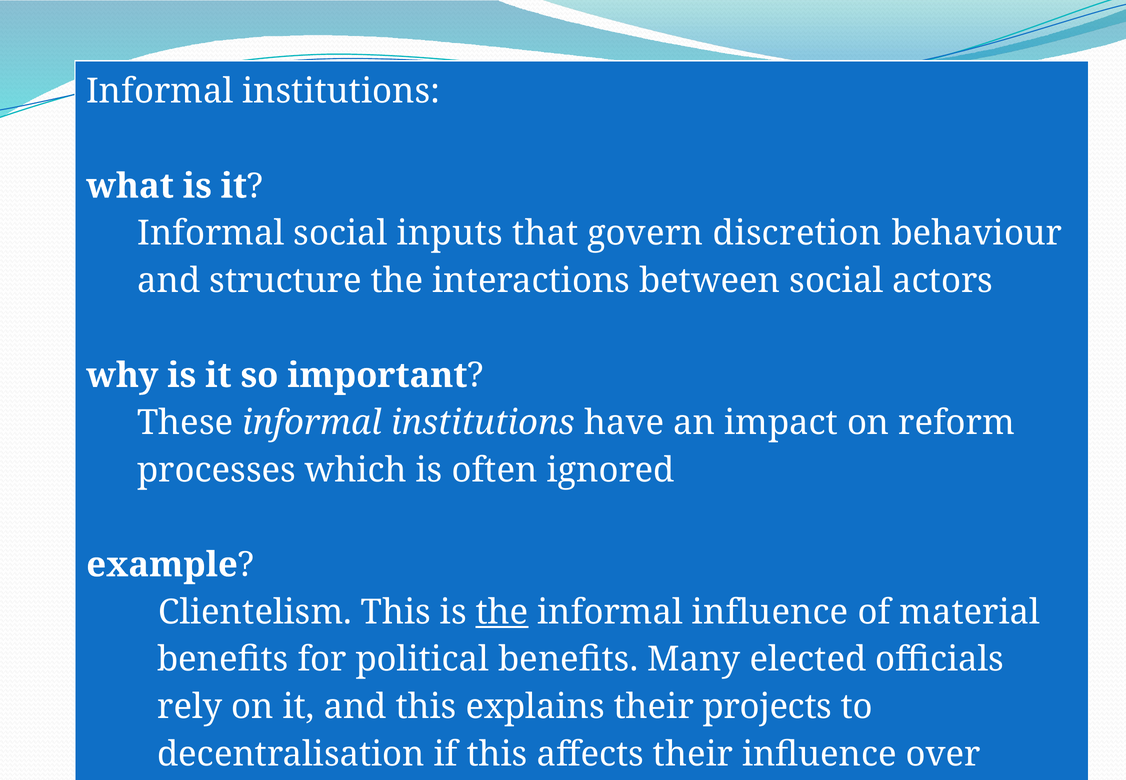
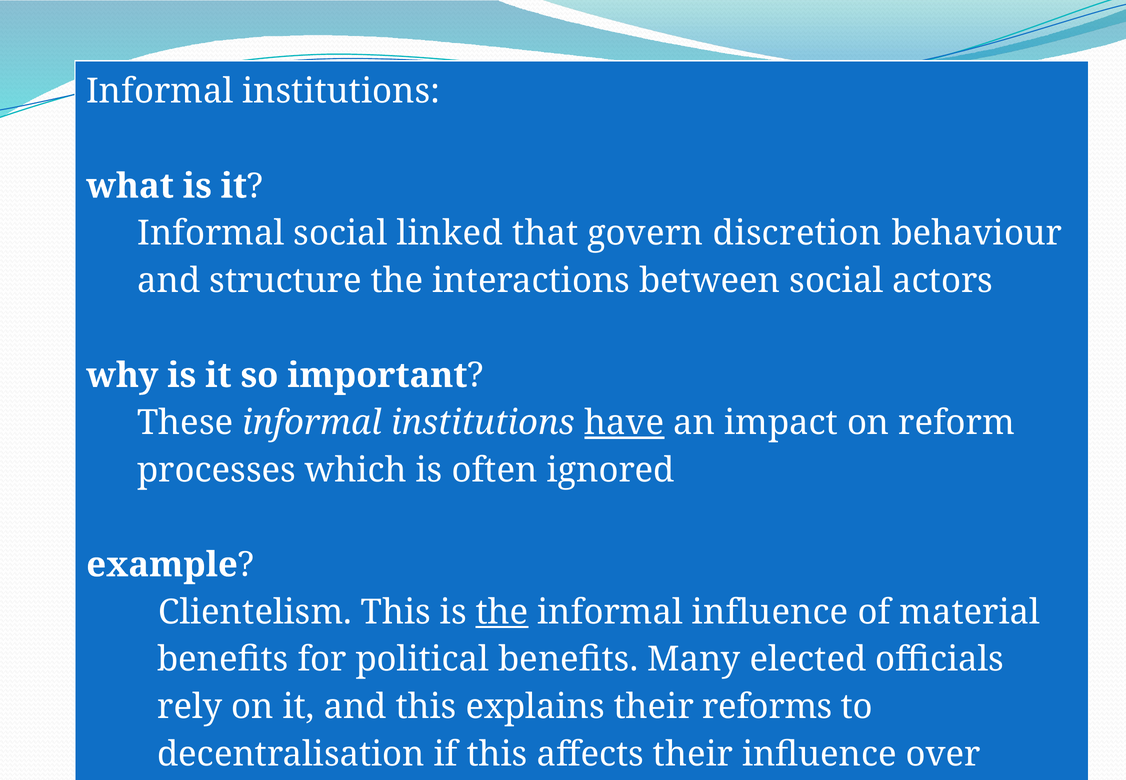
inputs: inputs -> linked
have underline: none -> present
projects: projects -> reforms
